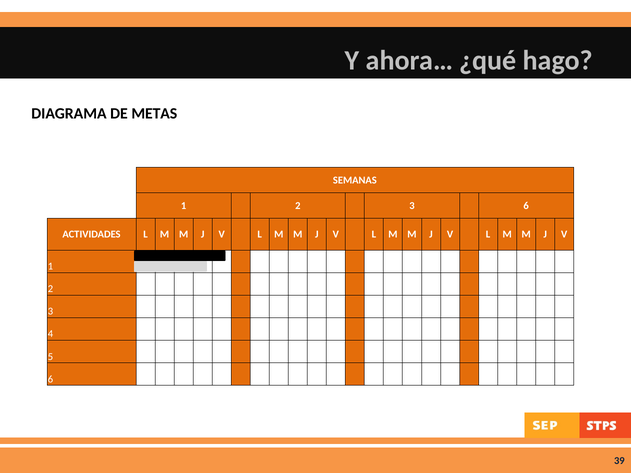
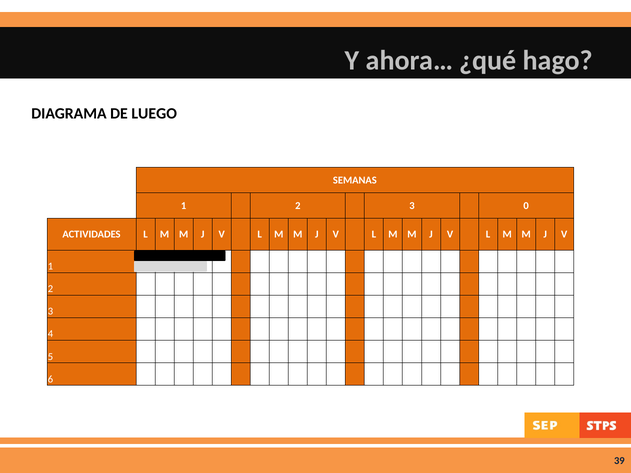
METAS: METAS -> LUEGO
3 6: 6 -> 0
